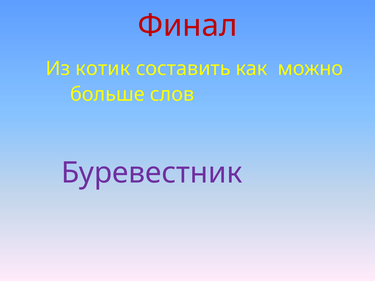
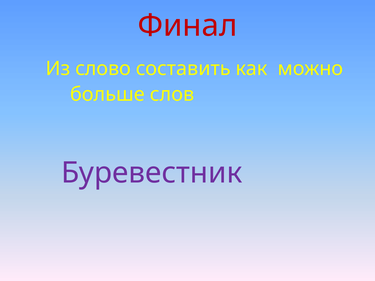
котик: котик -> слово
